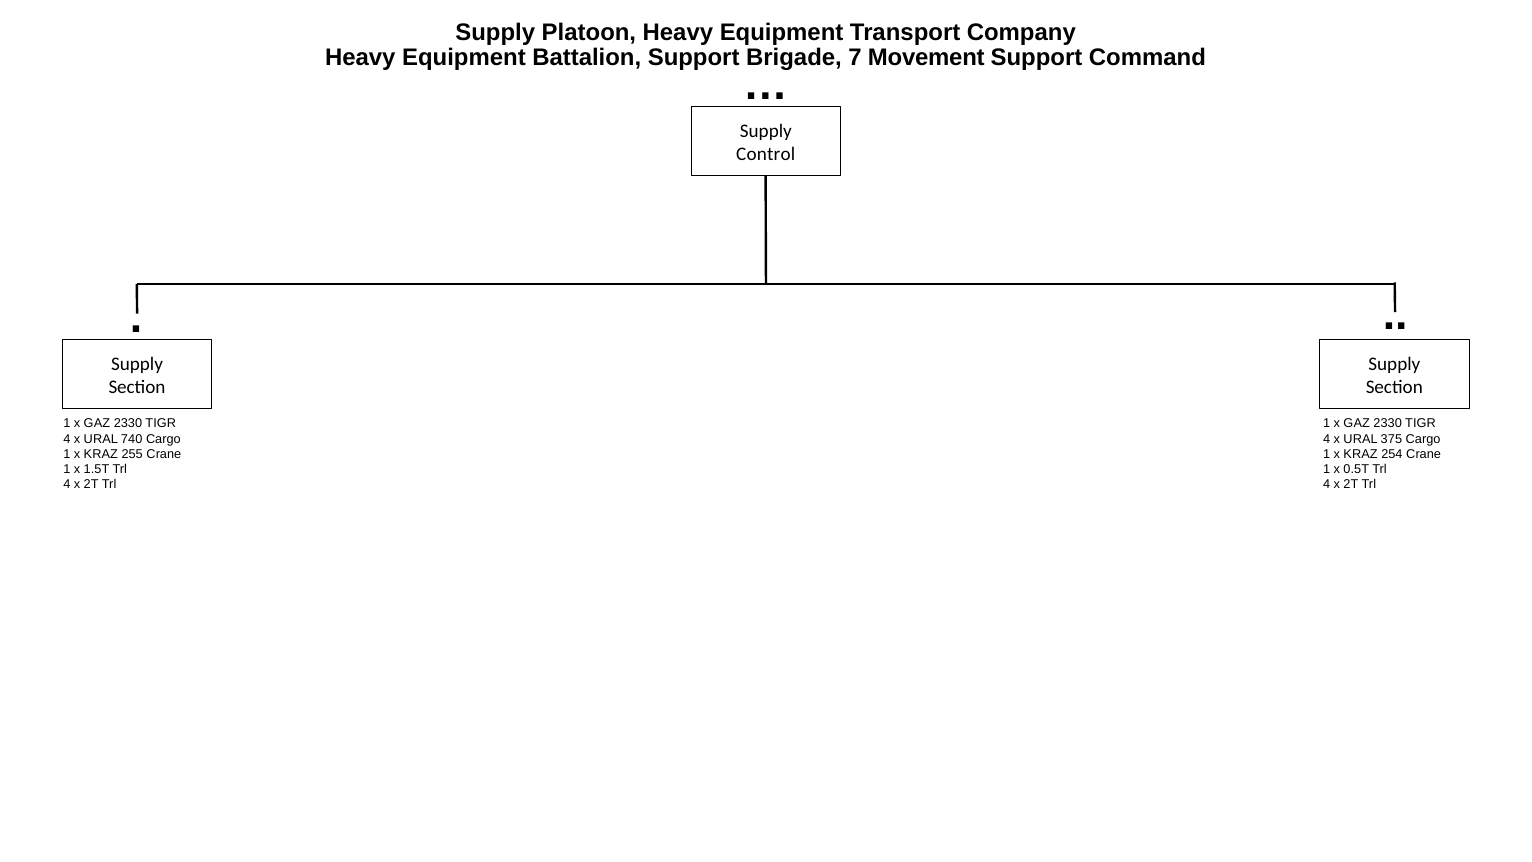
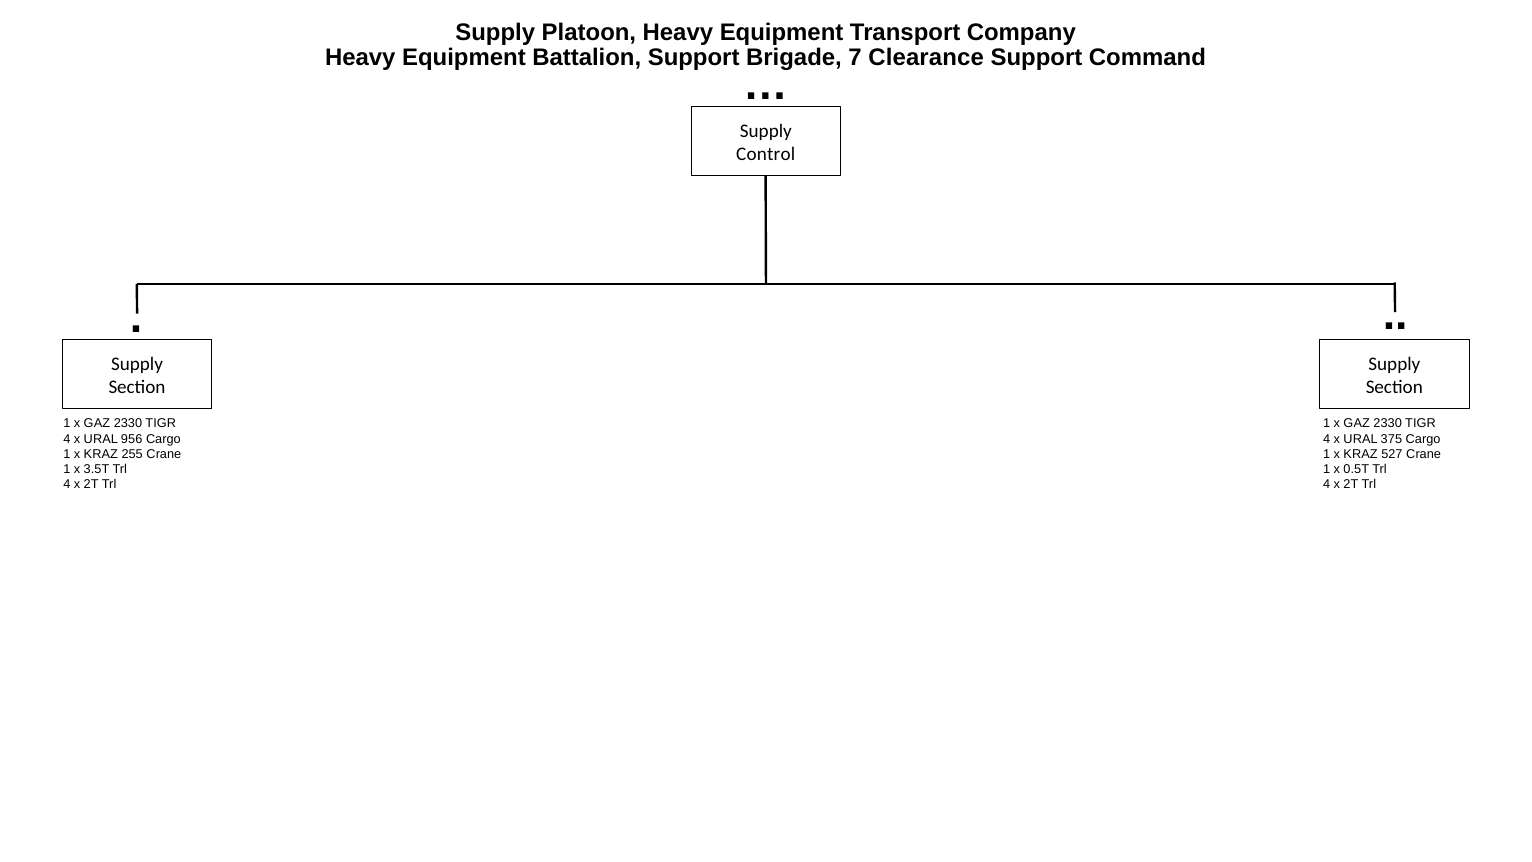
Movement: Movement -> Clearance
740: 740 -> 956
254: 254 -> 527
1.5T: 1.5T -> 3.5T
